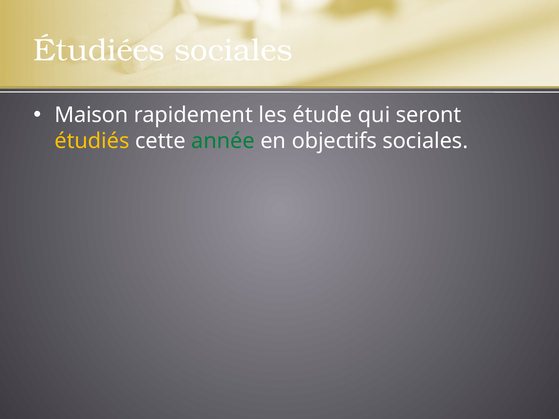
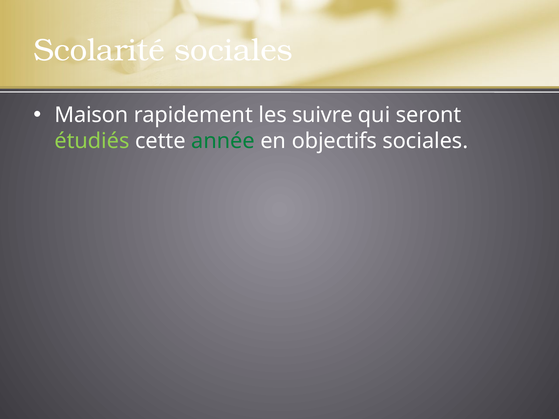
Étudiées: Étudiées -> Scolarité
étude: étude -> suivre
étudiés colour: yellow -> light green
